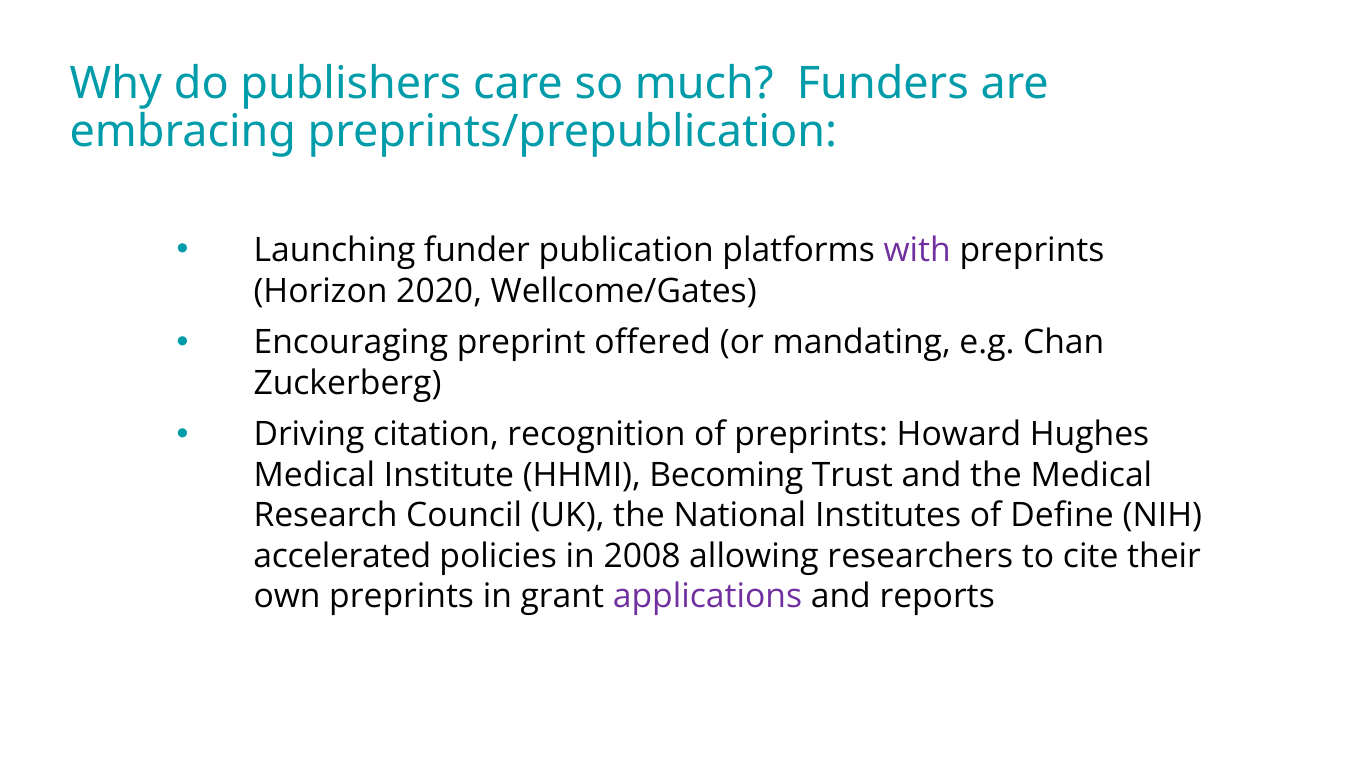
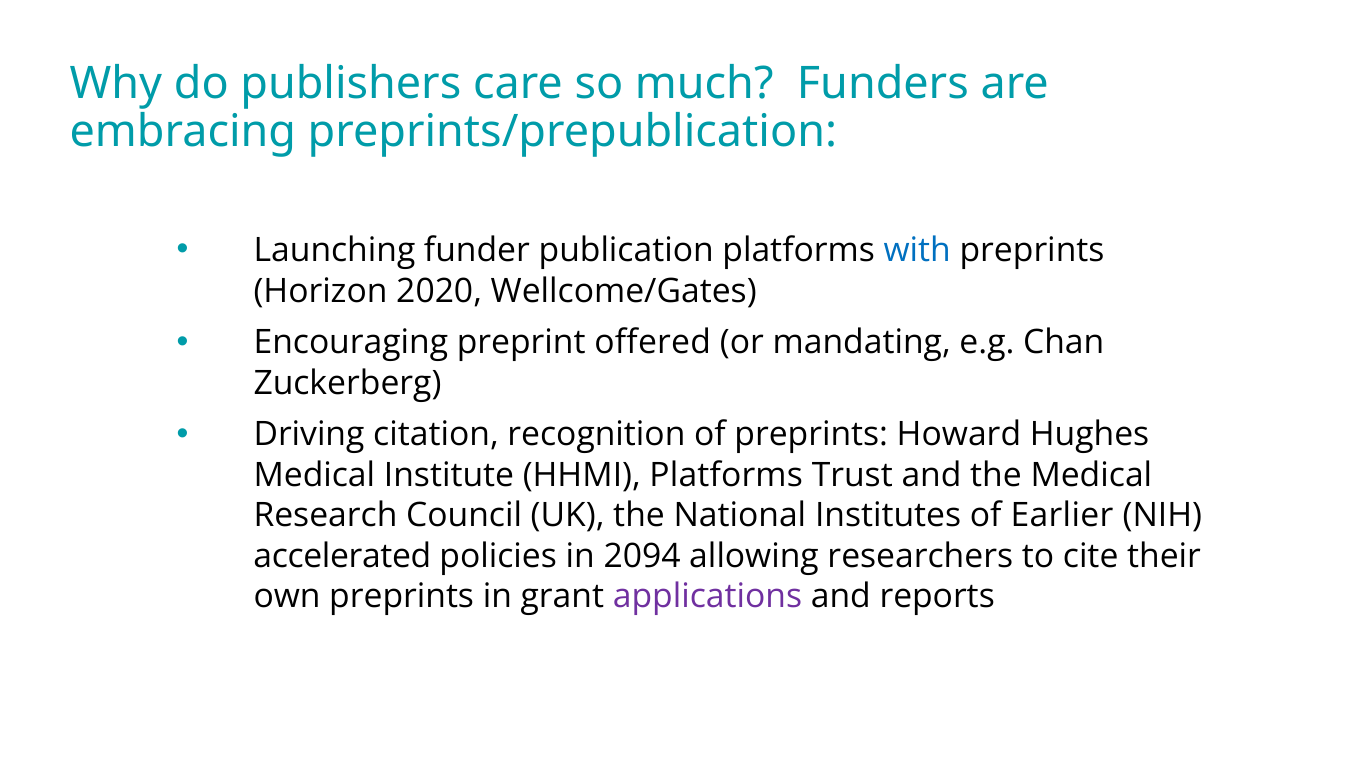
with colour: purple -> blue
HHMI Becoming: Becoming -> Platforms
Define: Define -> Earlier
2008: 2008 -> 2094
